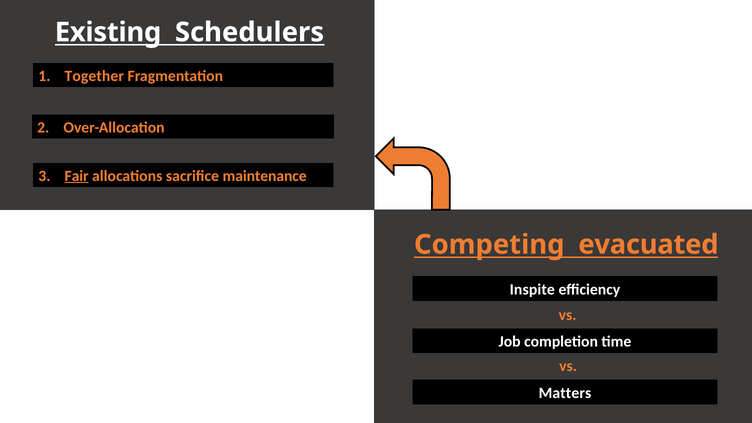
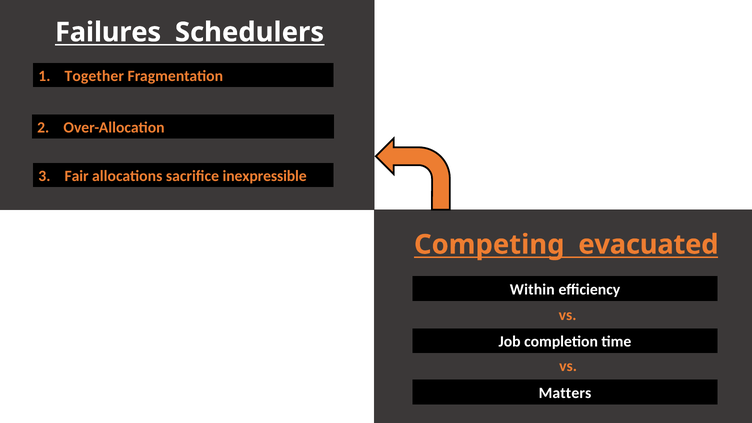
Existing: Existing -> Failures
Fair underline: present -> none
maintenance: maintenance -> inexpressible
Inspite: Inspite -> Within
